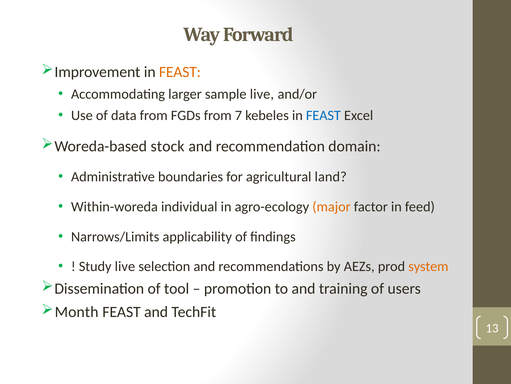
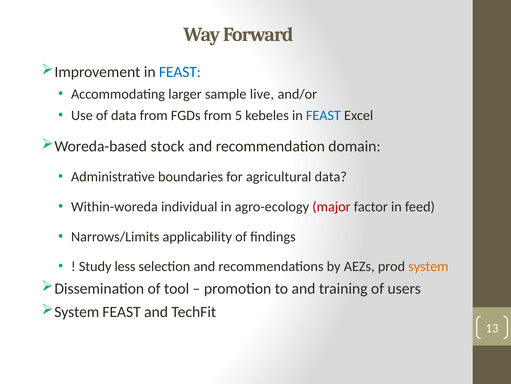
FEAST at (180, 72) colour: orange -> blue
7: 7 -> 5
agricultural land: land -> data
major colour: orange -> red
Study live: live -> less
Month at (77, 311): Month -> System
